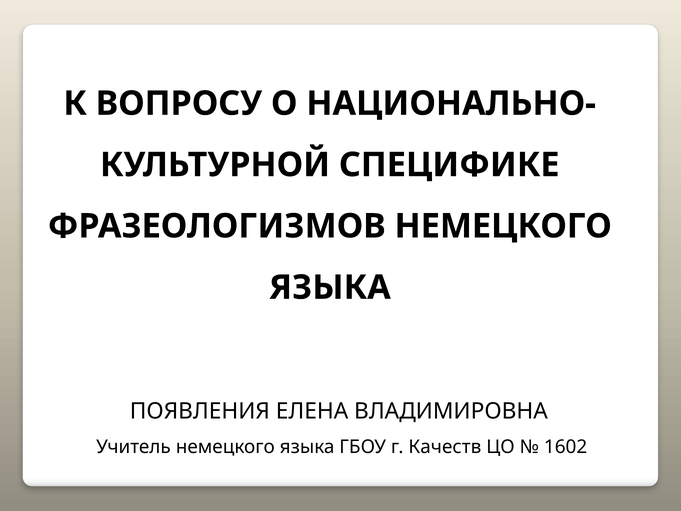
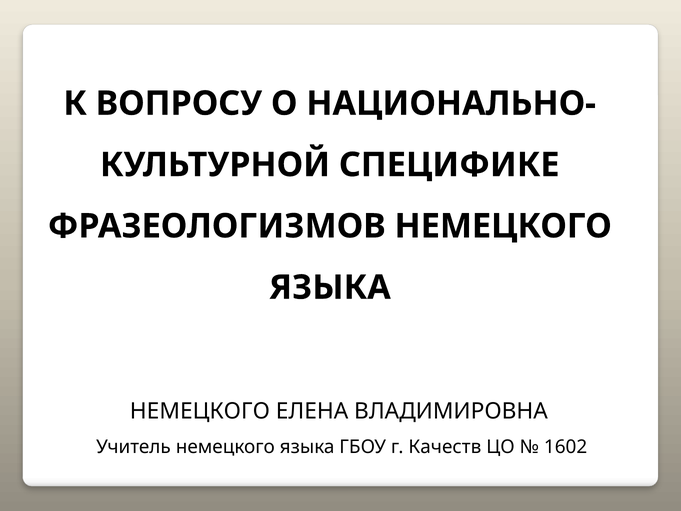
ПОЯВЛЕНИЯ at (200, 411): ПОЯВЛЕНИЯ -> НЕМЕЦКОГО
